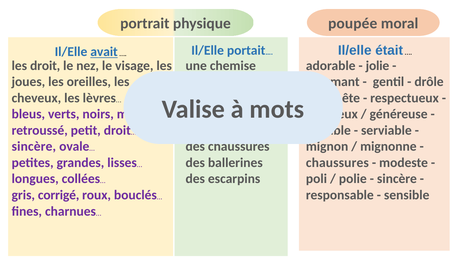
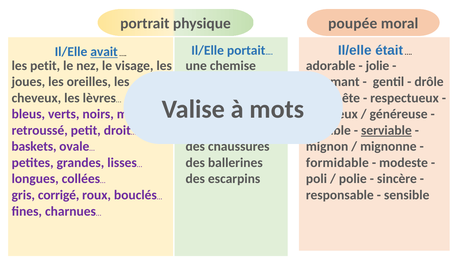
les droit: droit -> petit
serviable underline: none -> present
sincère at (34, 147): sincère -> baskets
chaussures at (337, 163): chaussures -> formidable
